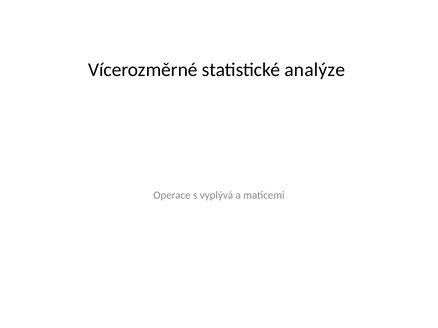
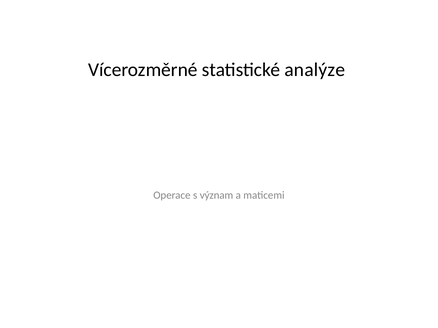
vyplývá: vyplývá -> význam
